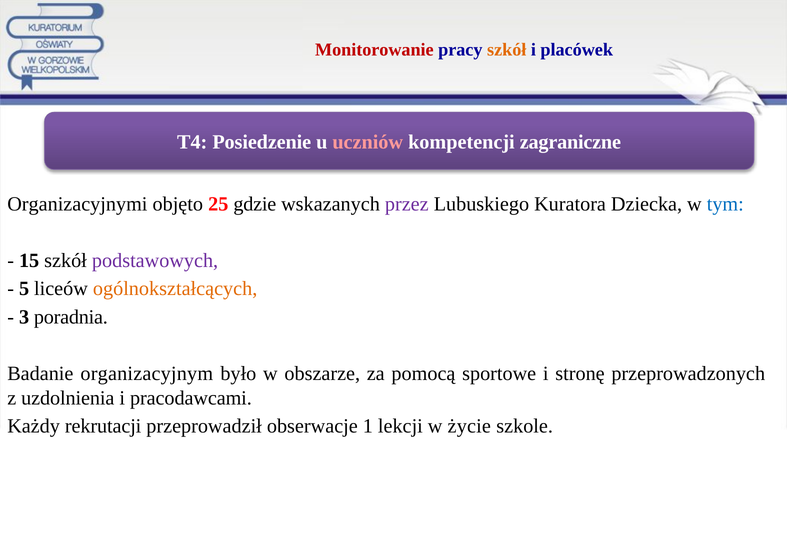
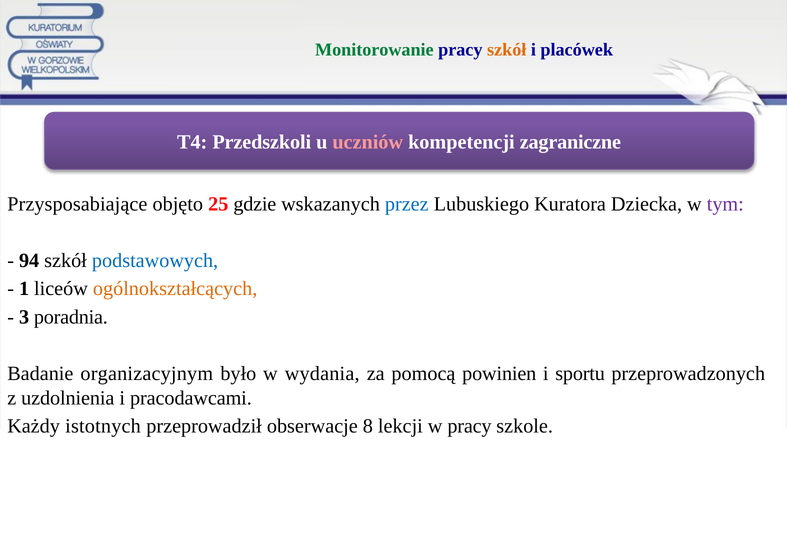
Monitorowanie colour: red -> green
Posiedzenie: Posiedzenie -> Przedszkoli
Organizacyjnymi: Organizacyjnymi -> Przysposabiające
przez colour: purple -> blue
tym colour: blue -> purple
15: 15 -> 94
podstawowych colour: purple -> blue
5: 5 -> 1
obszarze: obszarze -> wydania
sportowe: sportowe -> powinien
stronę: stronę -> sportu
rekrutacji: rekrutacji -> istotnych
1: 1 -> 8
w życie: życie -> pracy
